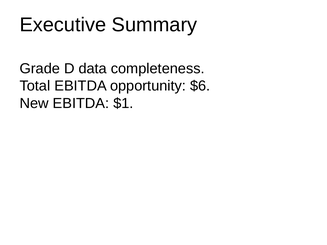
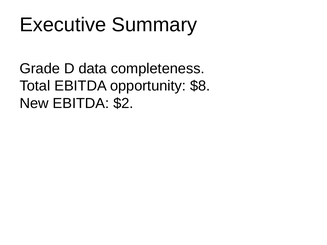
$6: $6 -> $8
$1: $1 -> $2
